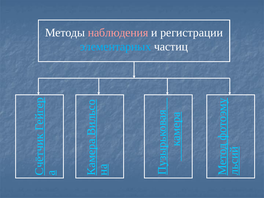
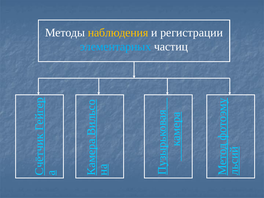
наблюдения colour: pink -> yellow
